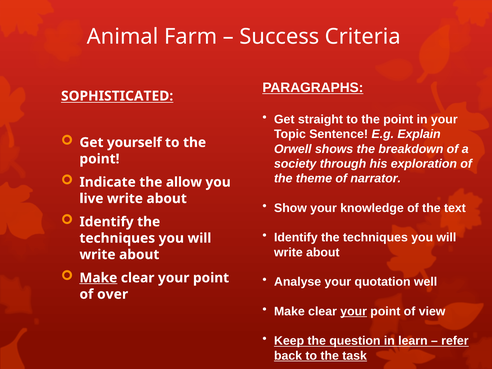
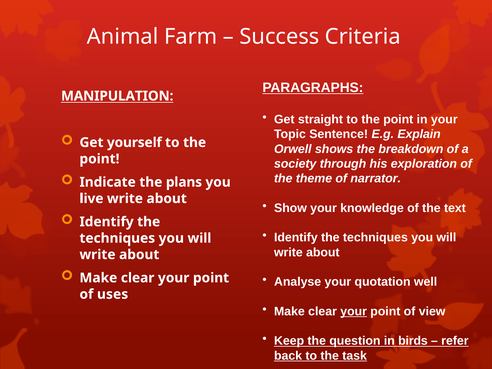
SOPHISTICATED: SOPHISTICATED -> MANIPULATION
allow: allow -> plans
Make at (98, 278) underline: present -> none
over: over -> uses
learn: learn -> birds
